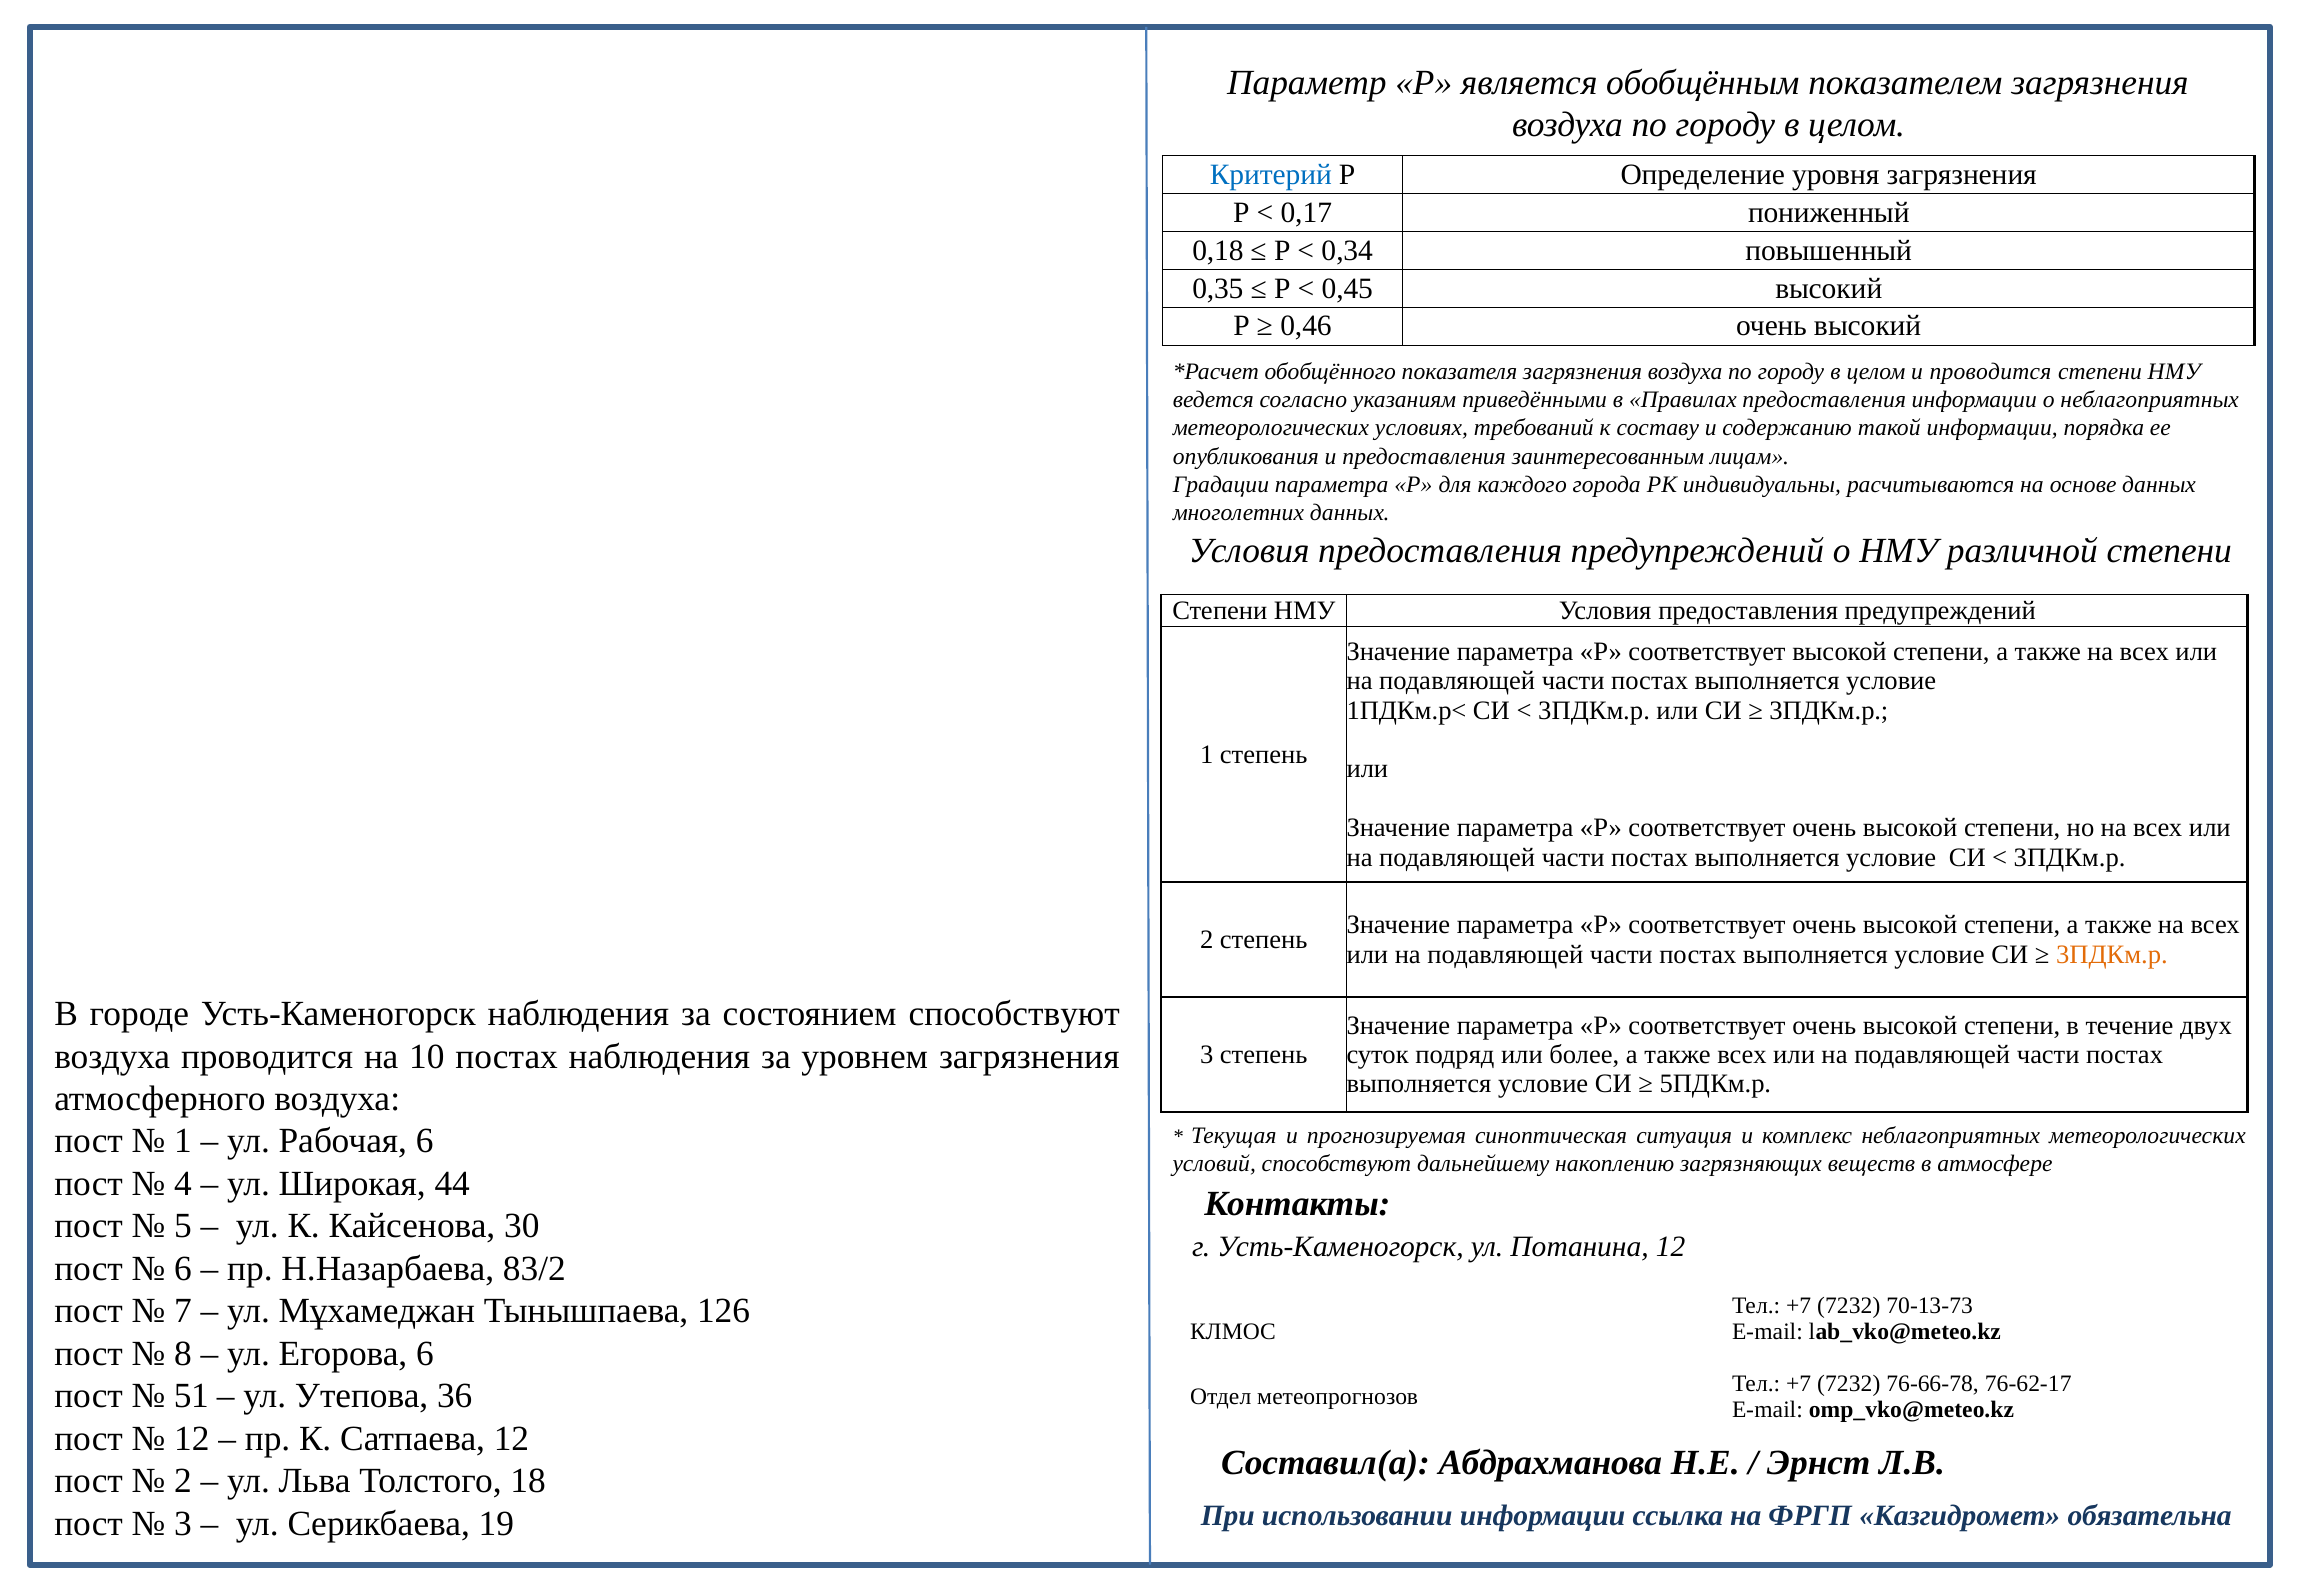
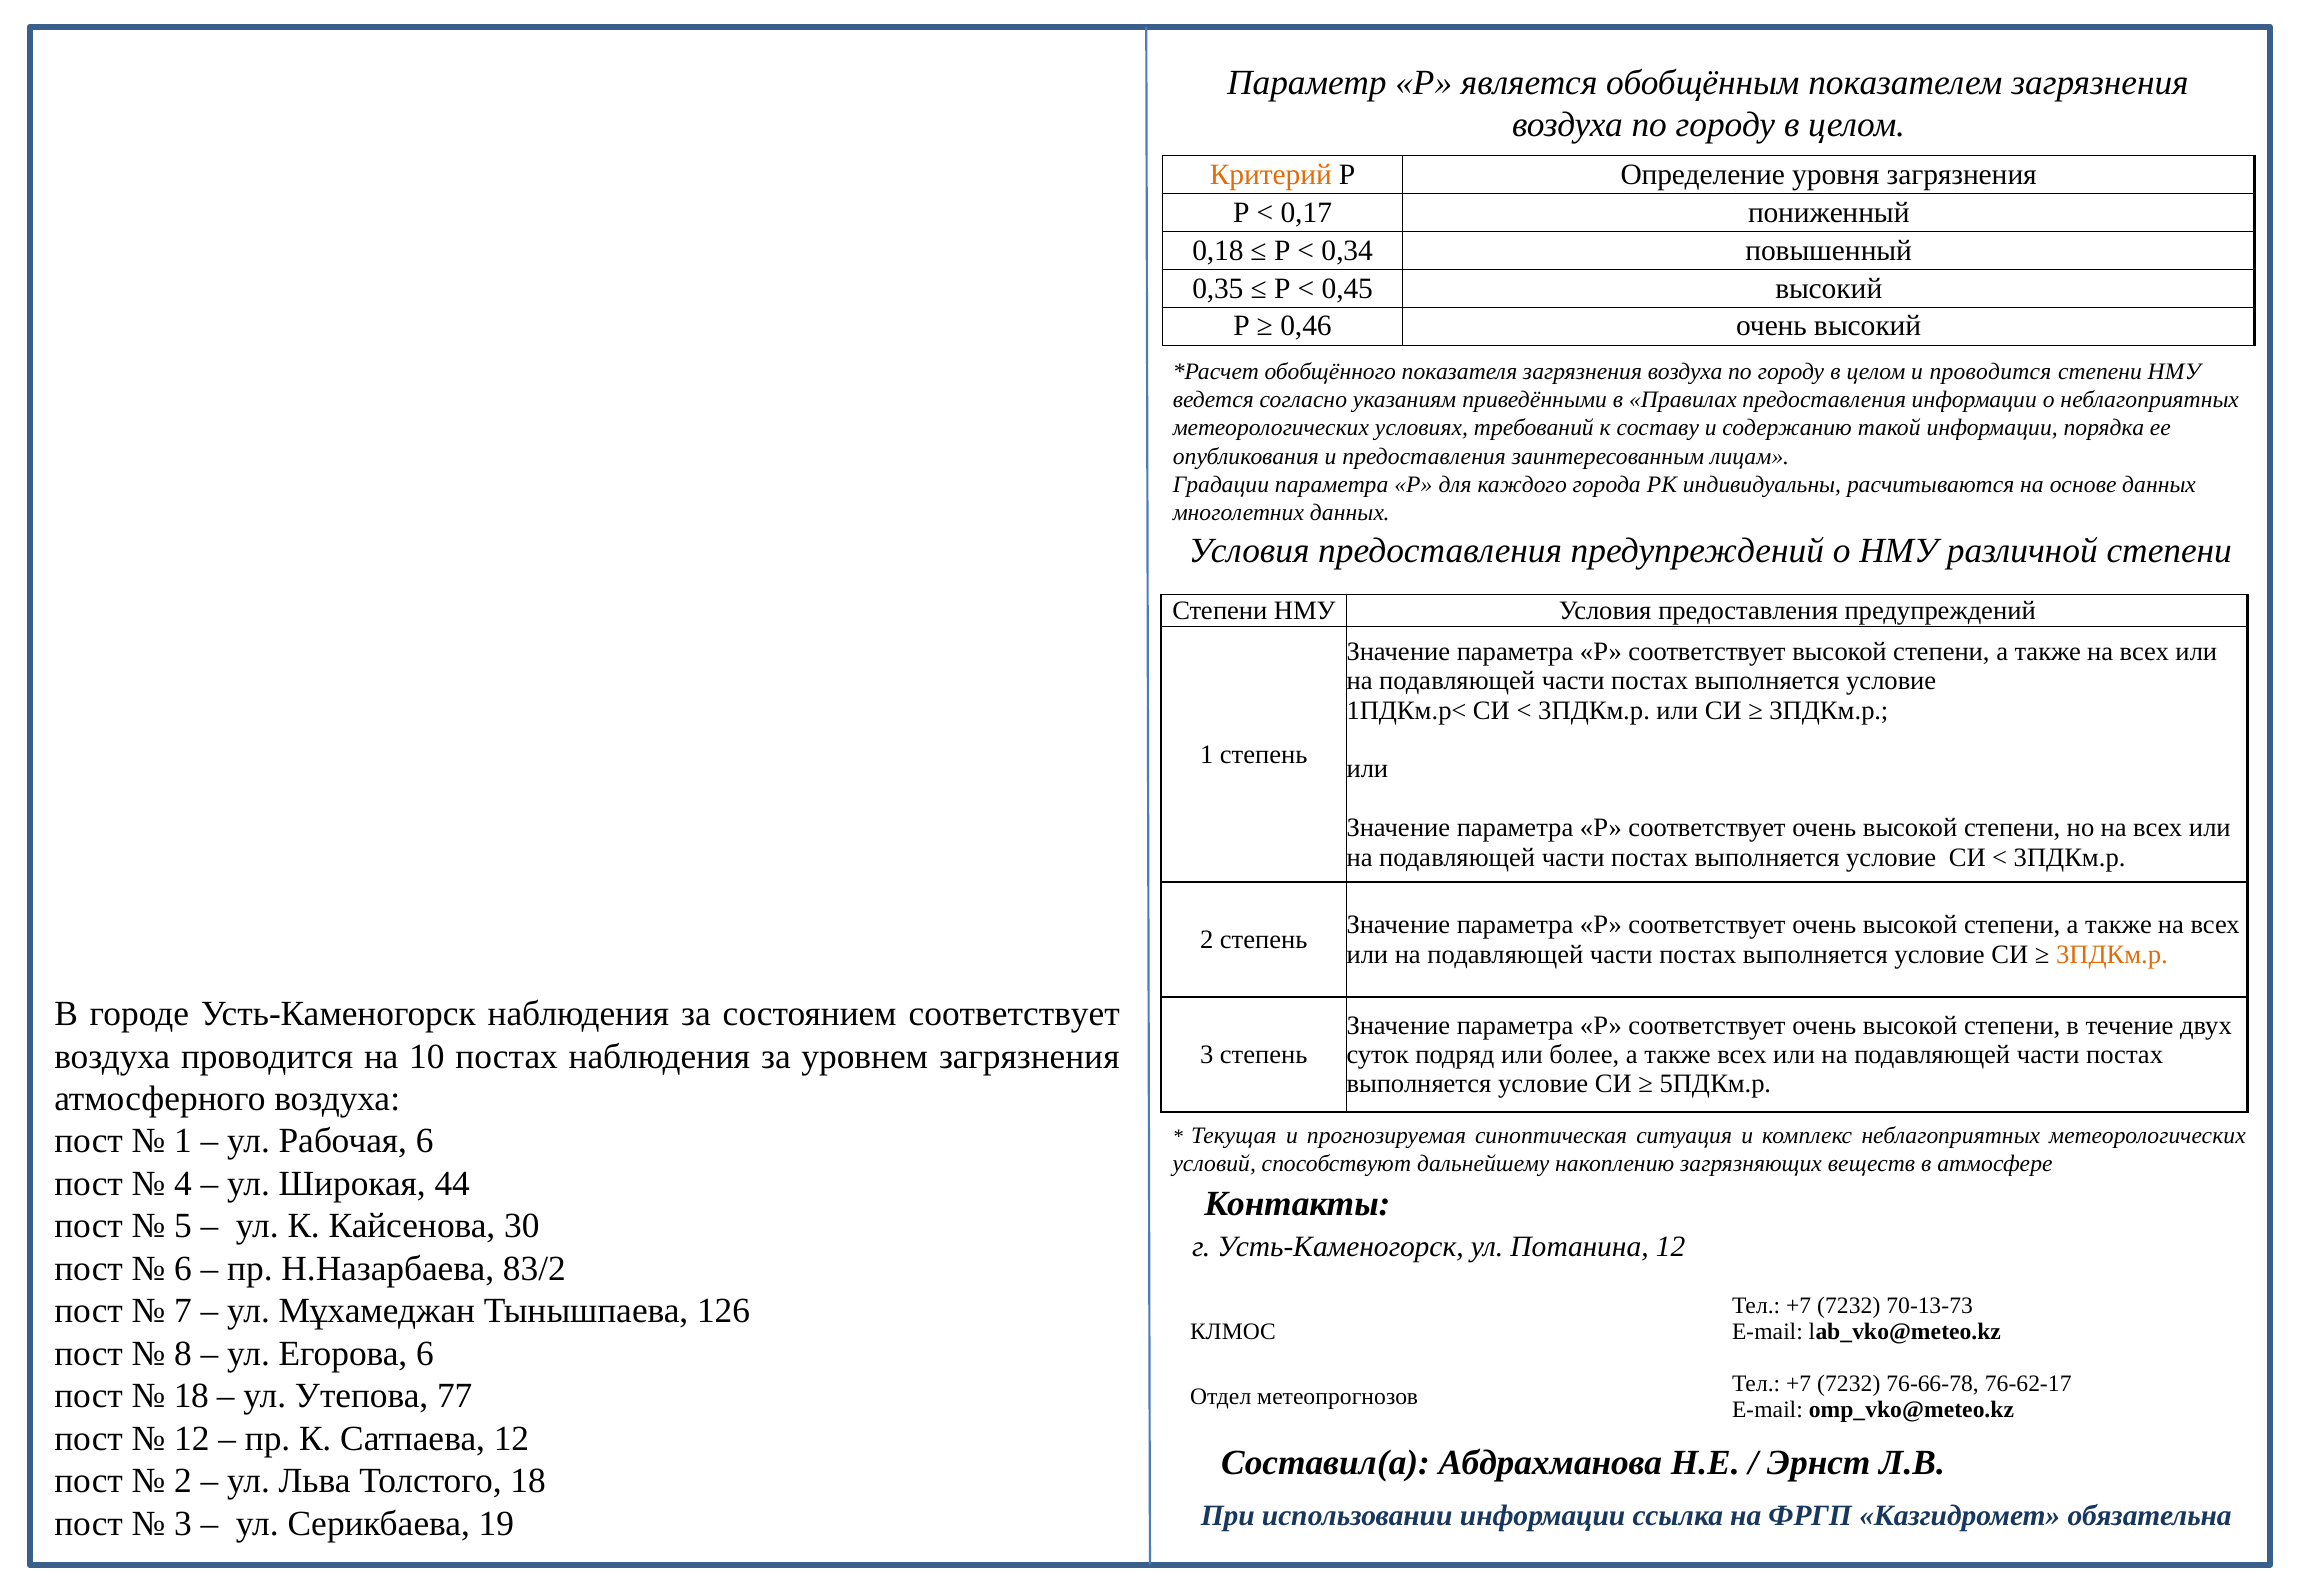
Критерий colour: blue -> orange
состоянием способствуют: способствуют -> соответствует
51 at (191, 1396): 51 -> 18
36: 36 -> 77
